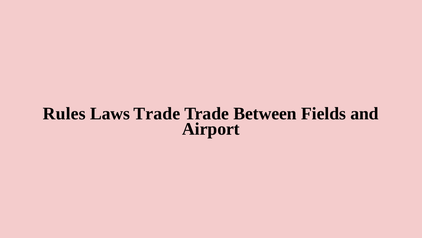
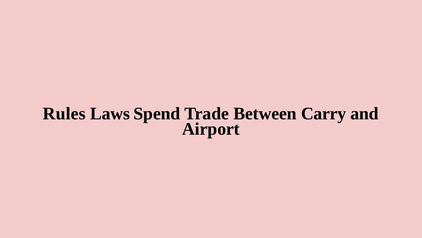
Laws Trade: Trade -> Spend
Fields: Fields -> Carry
